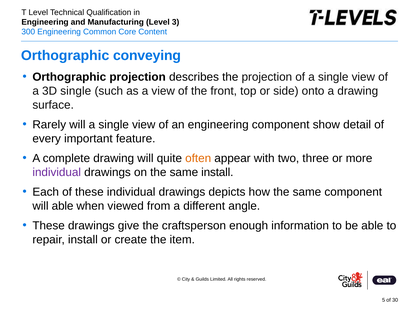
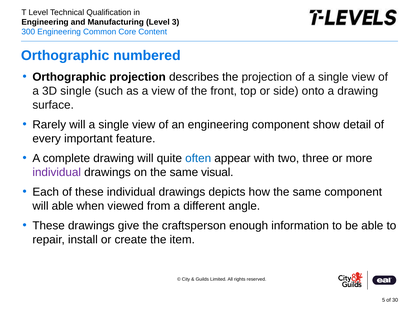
conveying: conveying -> numbered
often colour: orange -> blue
same install: install -> visual
